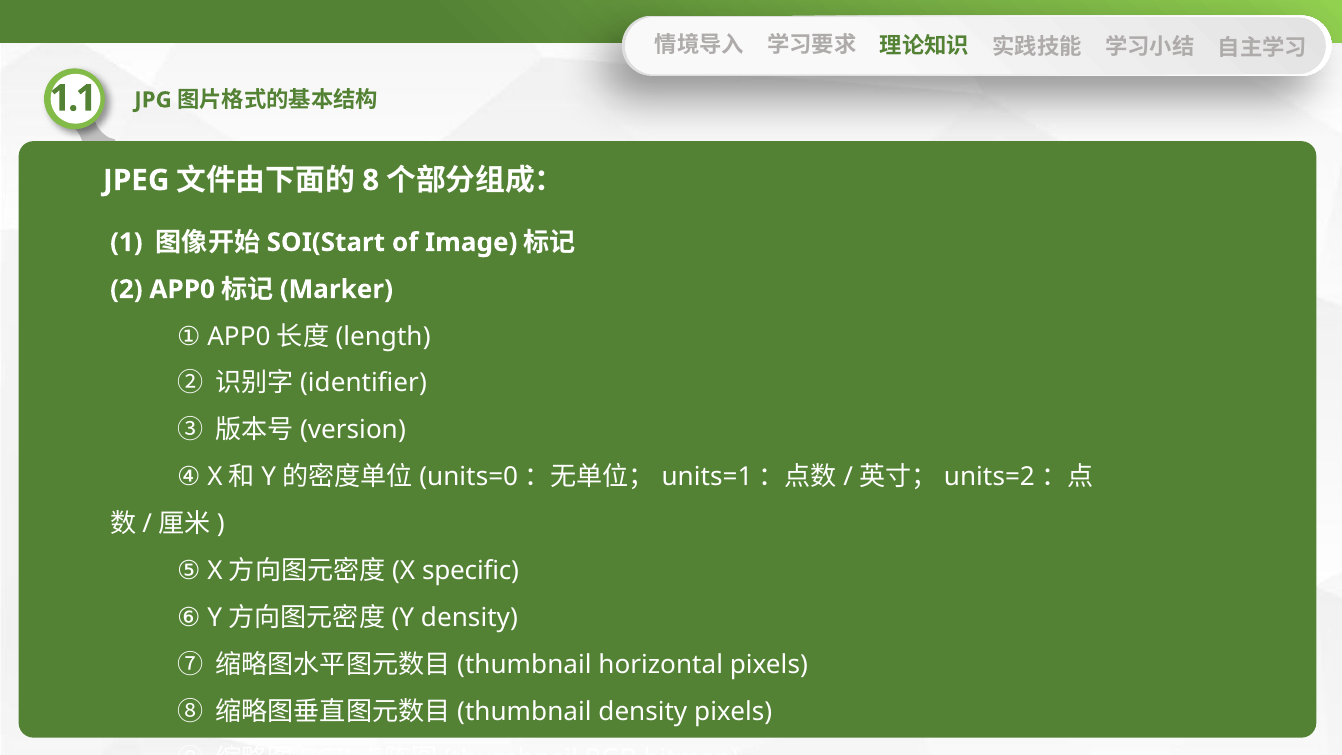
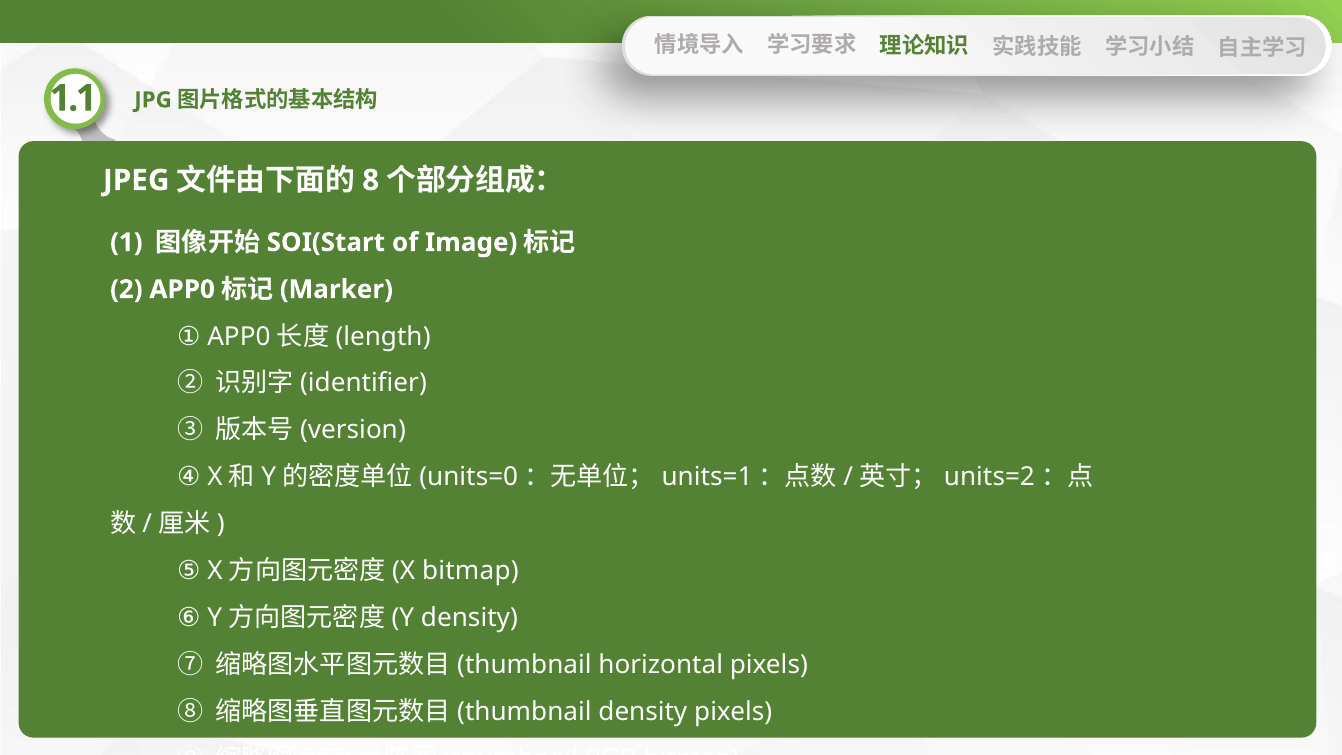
specific at (471, 571): specific -> bitmap
